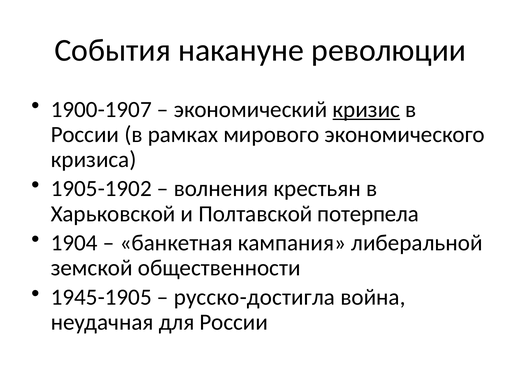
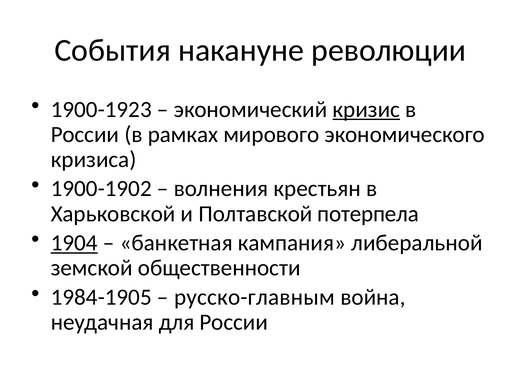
1900-1907: 1900-1907 -> 1900-1923
1905-1902: 1905-1902 -> 1900-1902
1904 underline: none -> present
1945-1905: 1945-1905 -> 1984-1905
русско-достигла: русско-достигла -> русско-главным
